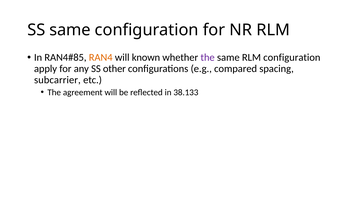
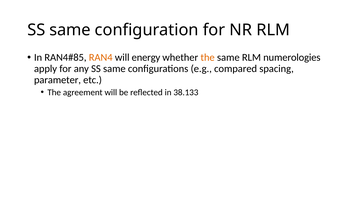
known: known -> energy
the at (208, 58) colour: purple -> orange
RLM configuration: configuration -> numerologies
any SS other: other -> same
subcarrier: subcarrier -> parameter
